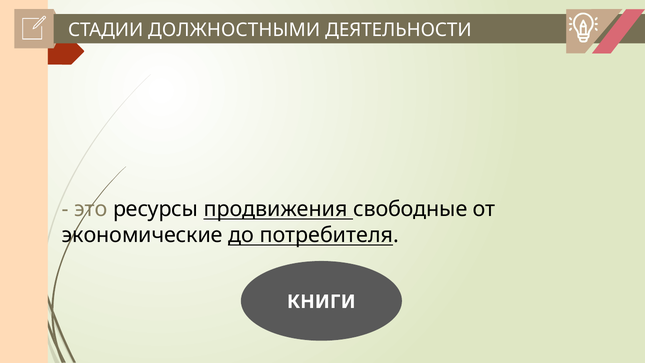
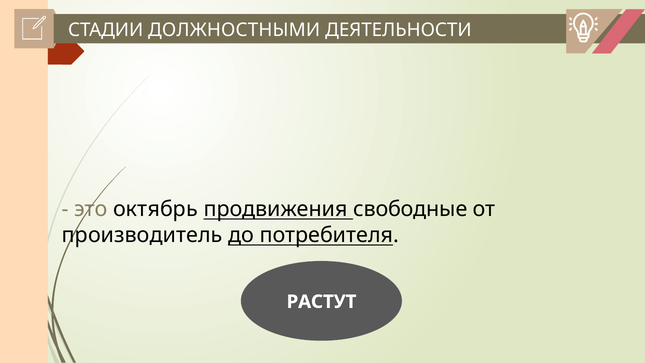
ресурсы: ресурсы -> октябрь
экономические: экономические -> производитель
КНИГИ: КНИГИ -> РАСТУТ
